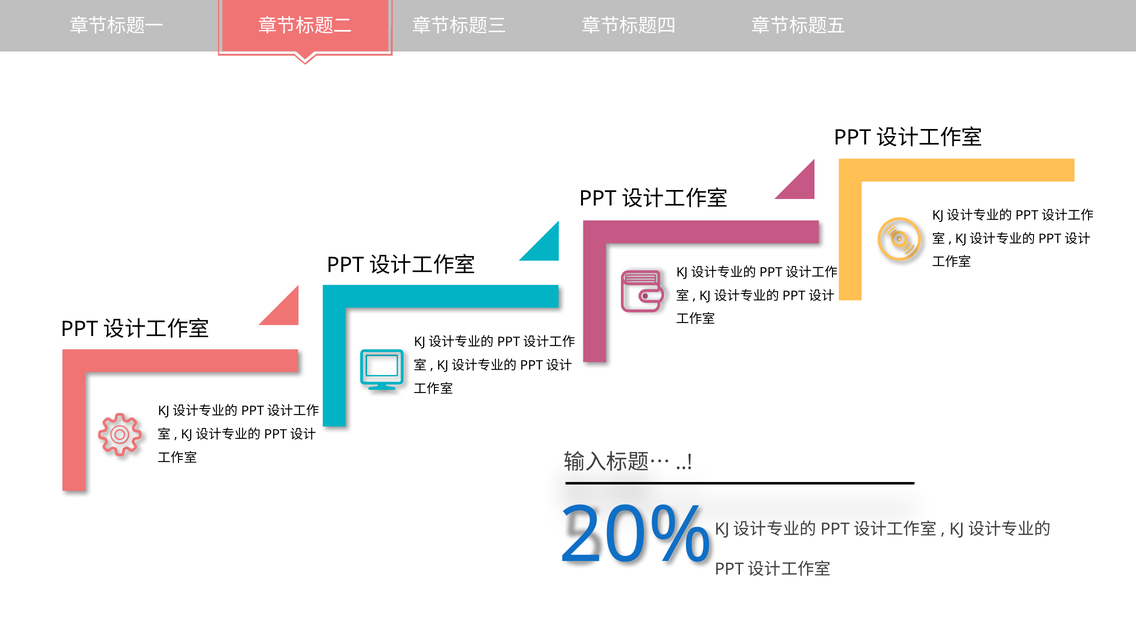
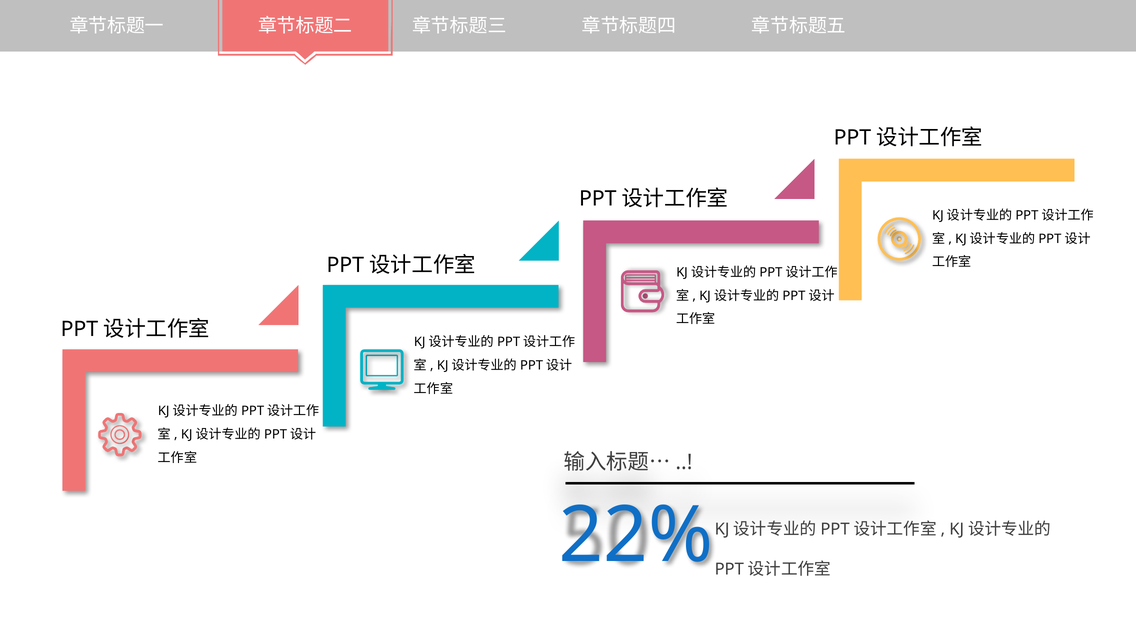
20%: 20% -> 22%
